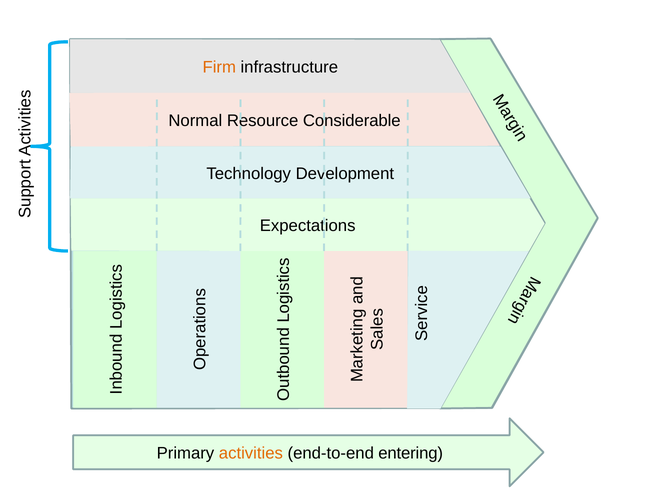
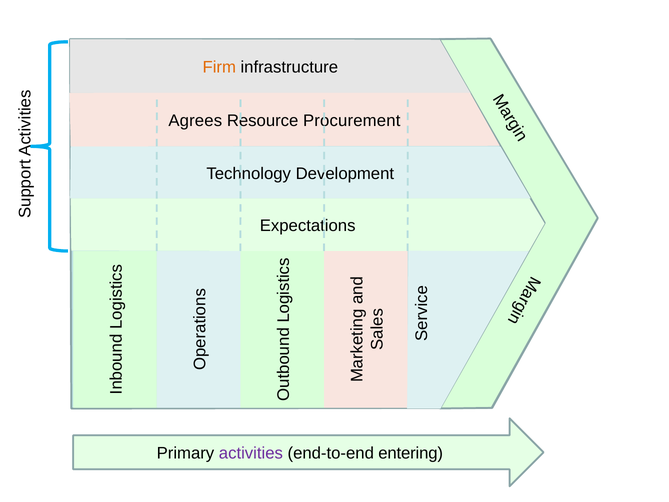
Normal: Normal -> Agrees
Considerable: Considerable -> Procurement
activities colour: orange -> purple
